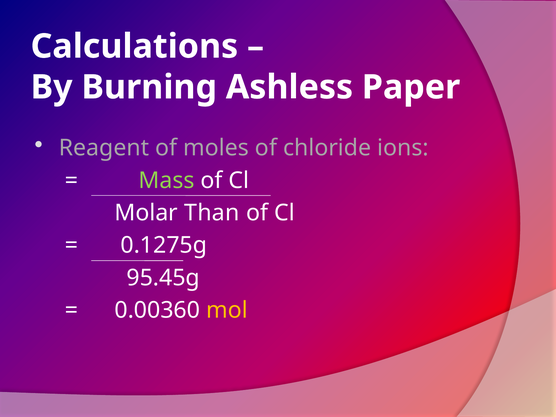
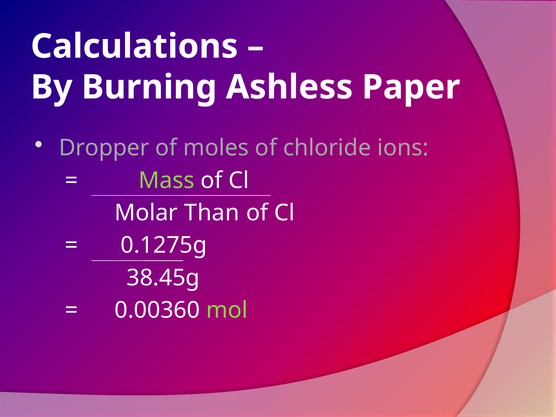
Reagent: Reagent -> Dropper
95.45g: 95.45g -> 38.45g
mol colour: yellow -> light green
